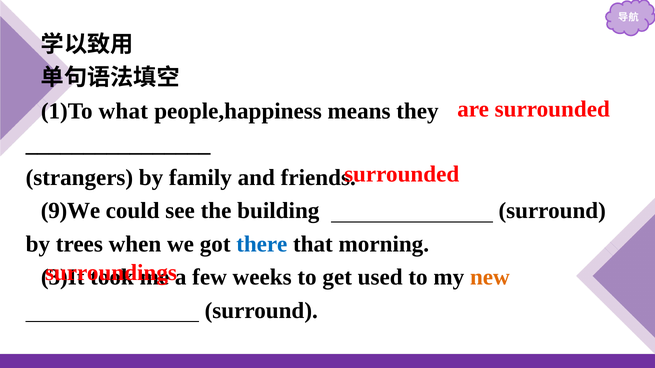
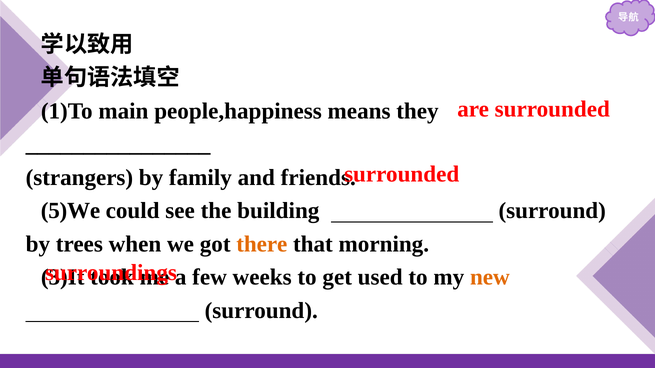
what: what -> main
9)We: 9)We -> 5)We
there colour: blue -> orange
